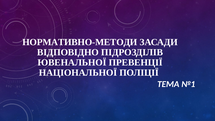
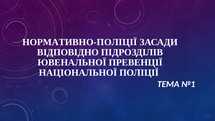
НОРМАТИВНО-МЕТОДИ: НОРМАТИВНО-МЕТОДИ -> НОРМАТИВНО-ПОЛІЦІЇ
